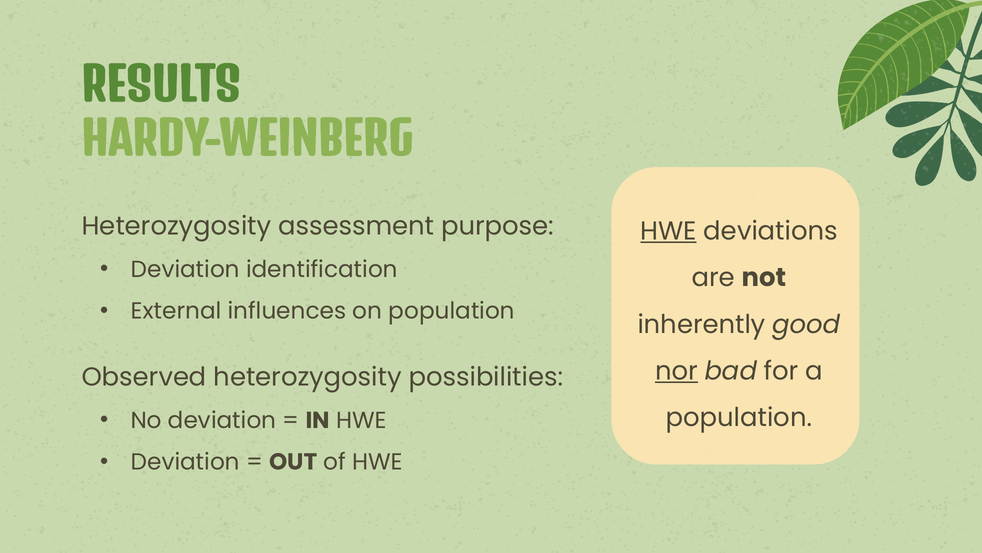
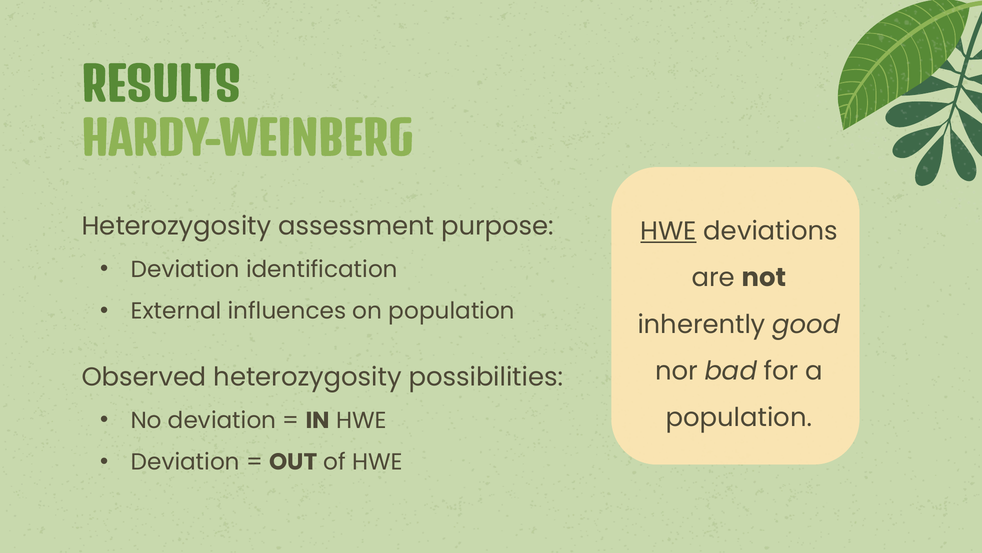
nor underline: present -> none
